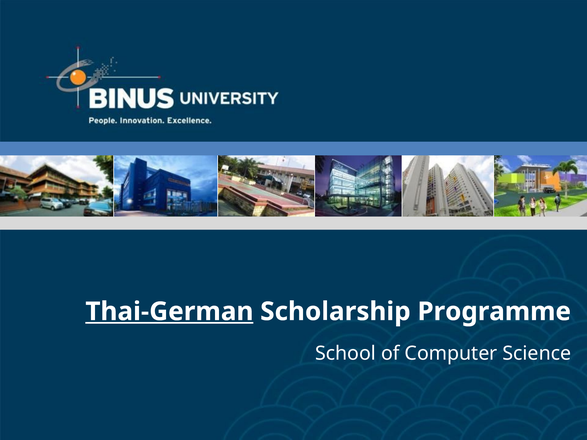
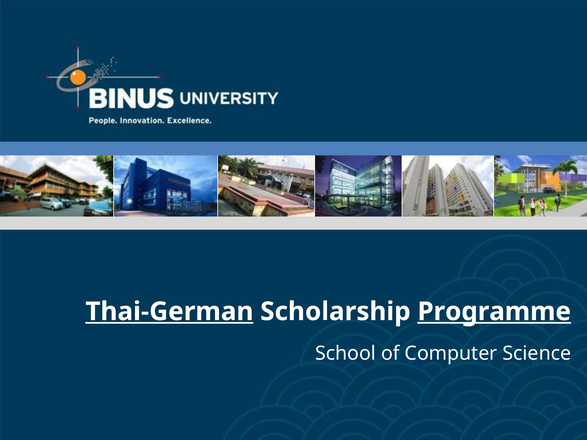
Programme underline: none -> present
